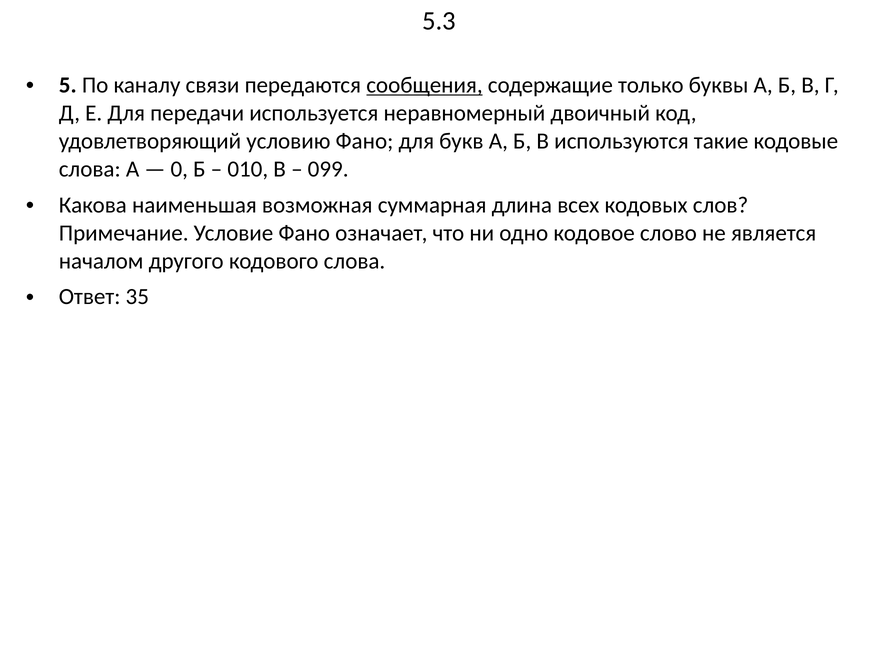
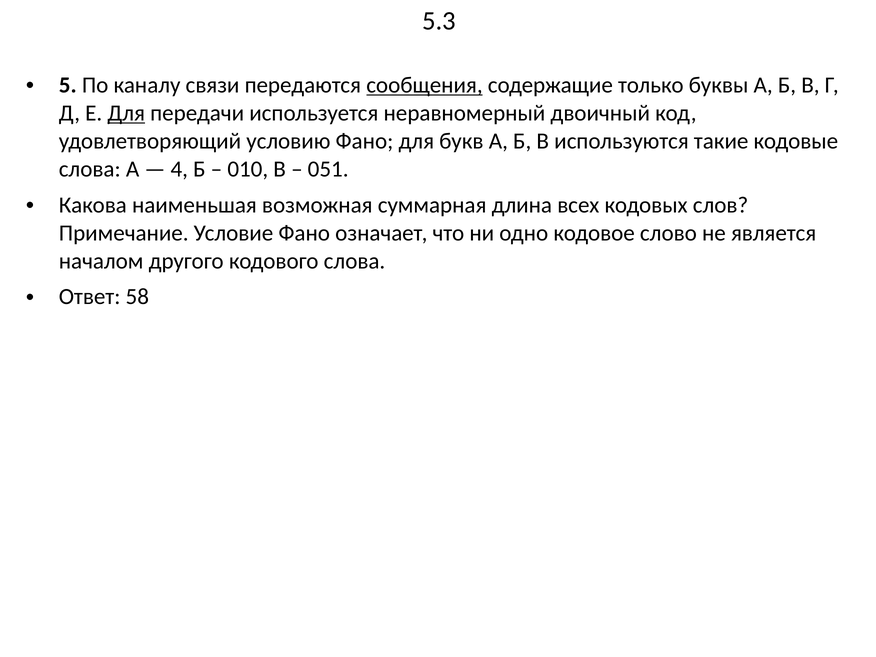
Для at (126, 113) underline: none -> present
0: 0 -> 4
099: 099 -> 051
35: 35 -> 58
